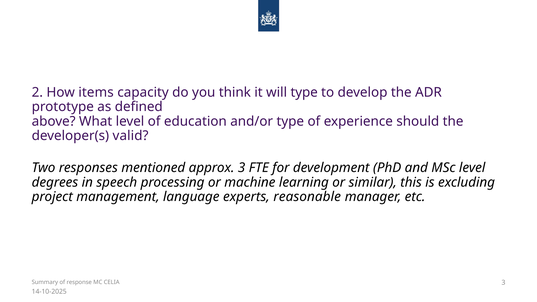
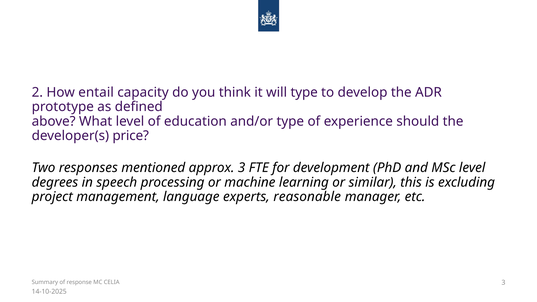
items: items -> entail
valid: valid -> price
